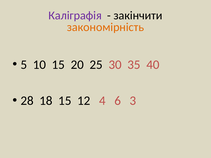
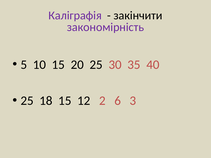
закономірність colour: orange -> purple
28 at (27, 101): 28 -> 25
4: 4 -> 2
